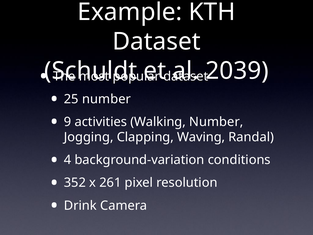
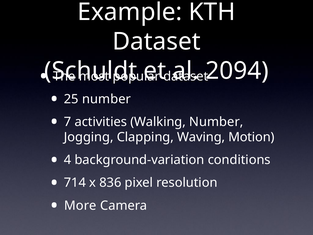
2039: 2039 -> 2094
9: 9 -> 7
Randal: Randal -> Motion
352: 352 -> 714
261: 261 -> 836
Drink: Drink -> More
